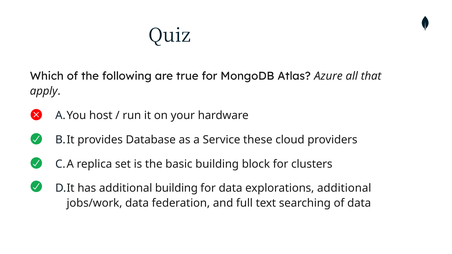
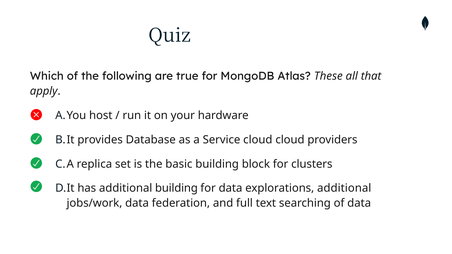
Azure: Azure -> These
Service these: these -> cloud
